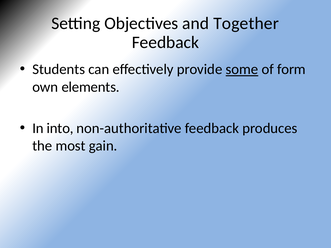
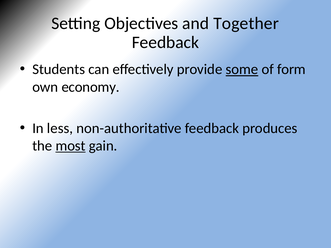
elements: elements -> economy
into: into -> less
most underline: none -> present
